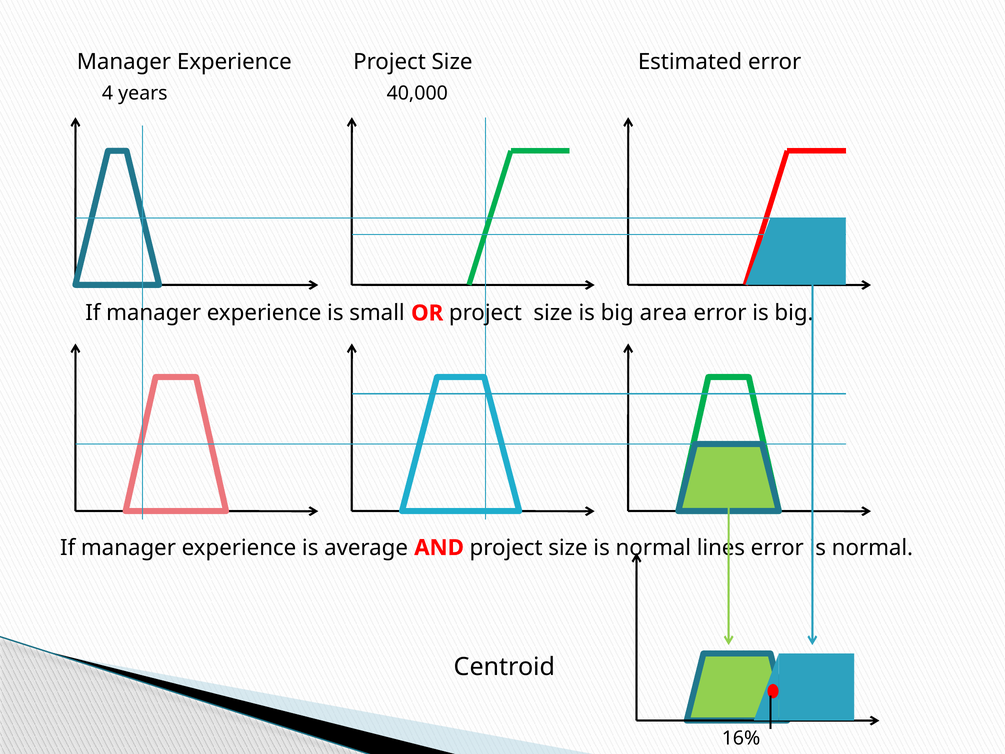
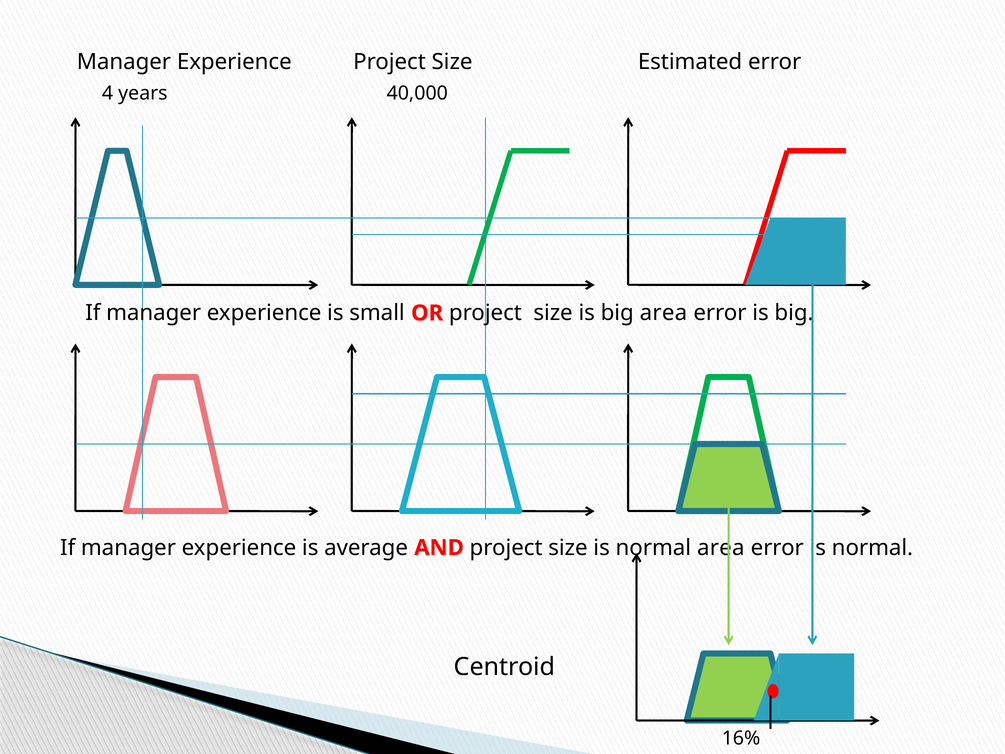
normal lines: lines -> area
